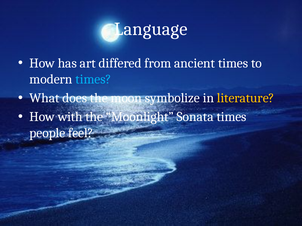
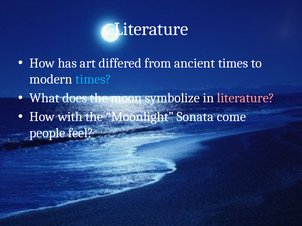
Language at (151, 29): Language -> Literature
literature at (246, 98) colour: yellow -> pink
Sonata times: times -> come
